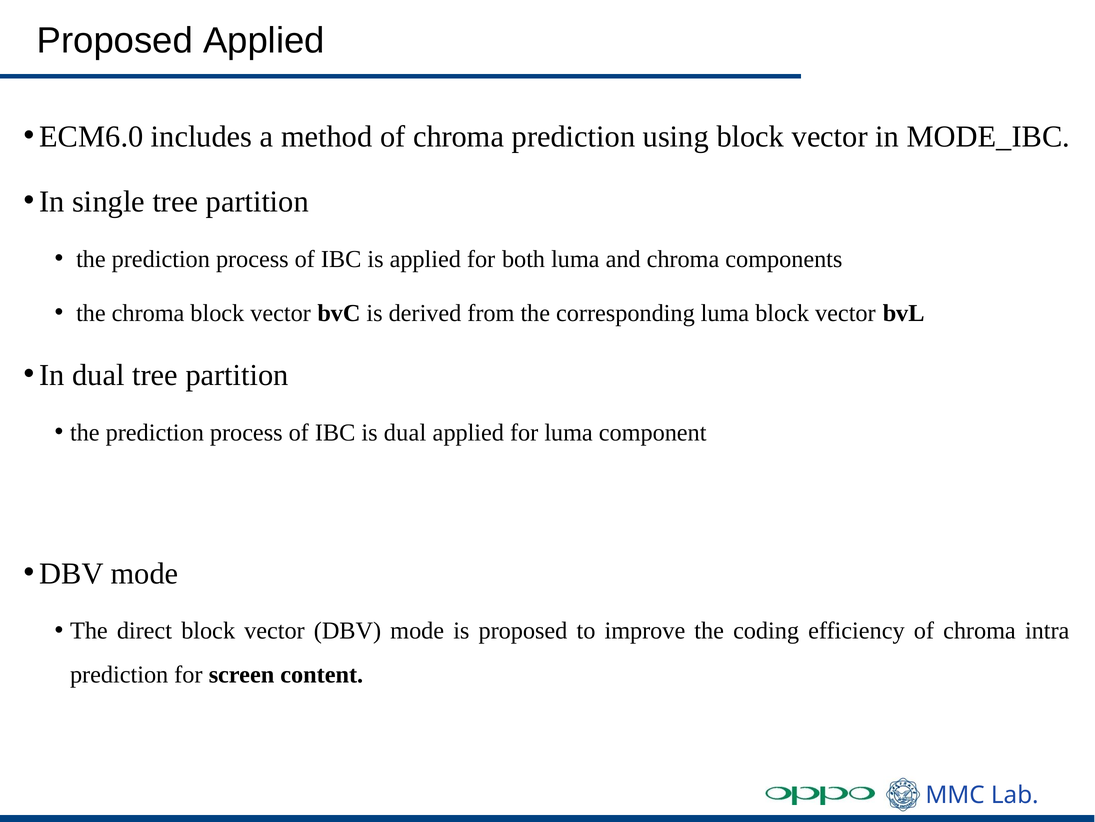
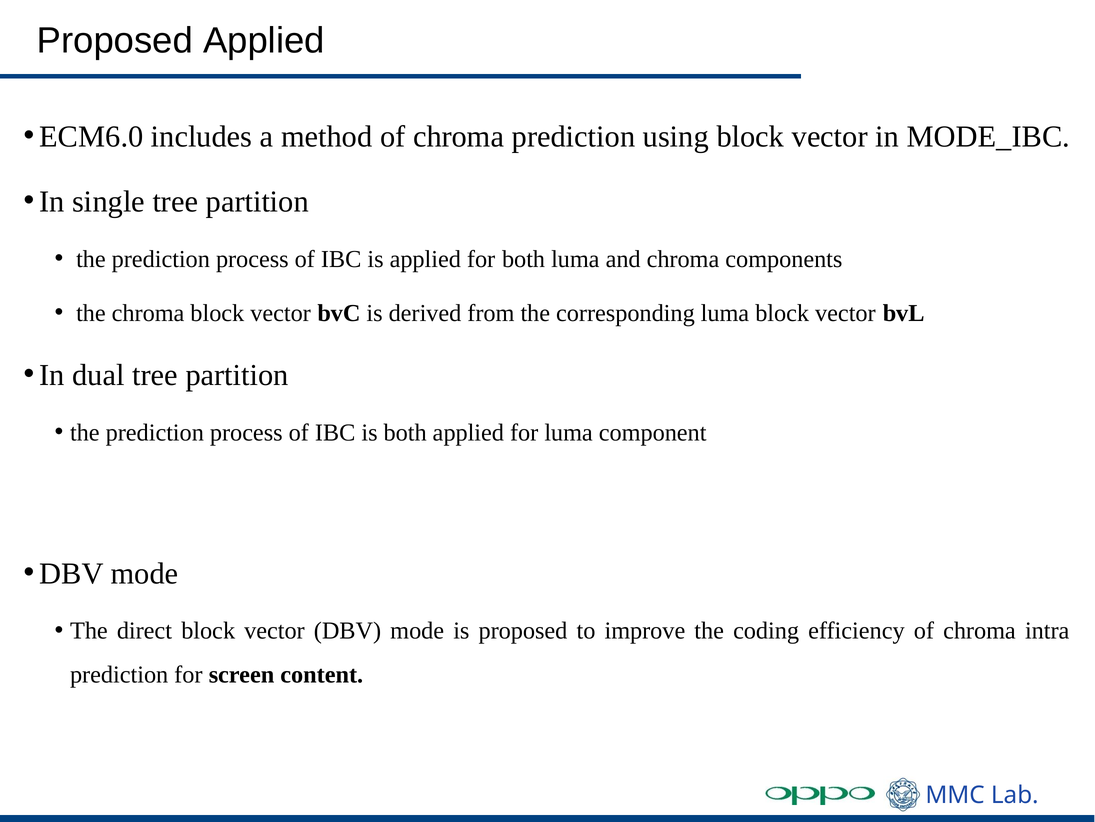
is dual: dual -> both
